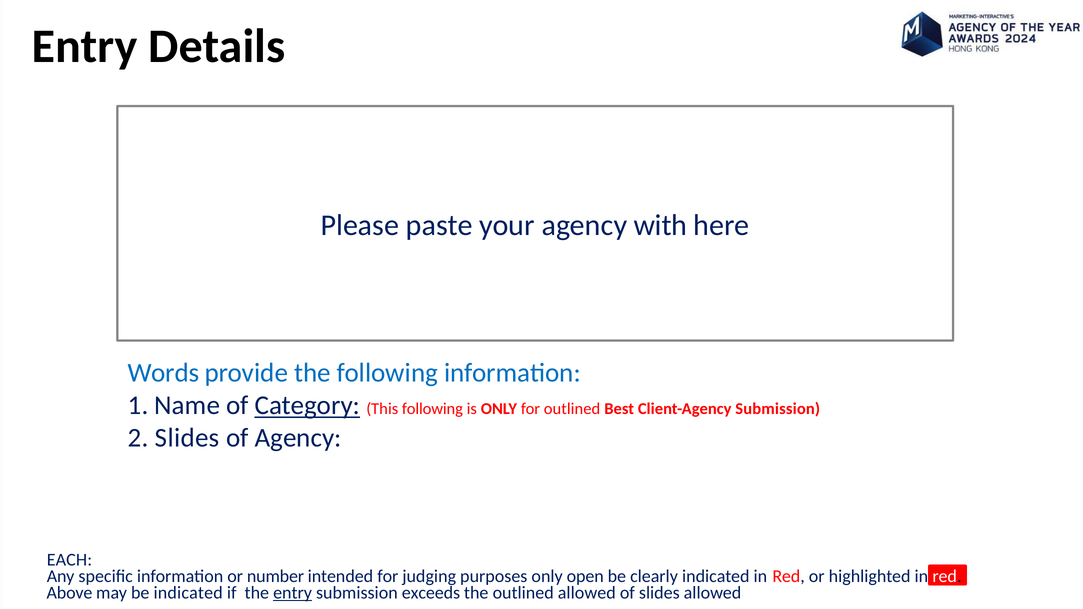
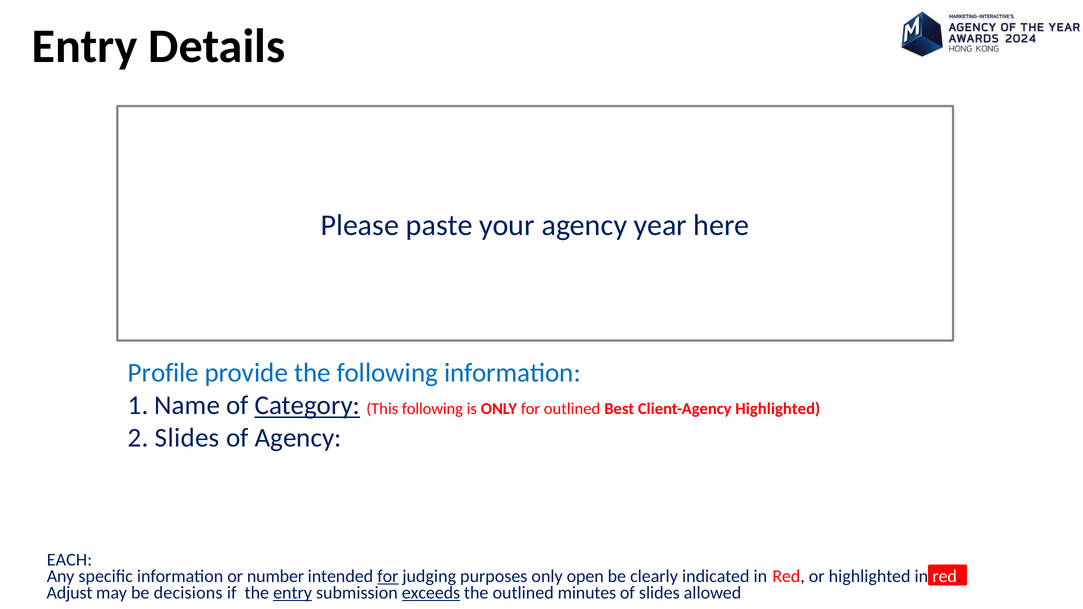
with: with -> year
Words: Words -> Profile
Client-Agency Submission: Submission -> Highlighted
for at (388, 576) underline: none -> present
Above: Above -> Adjust
be indicated: indicated -> decisions
exceeds underline: none -> present
outlined allowed: allowed -> minutes
